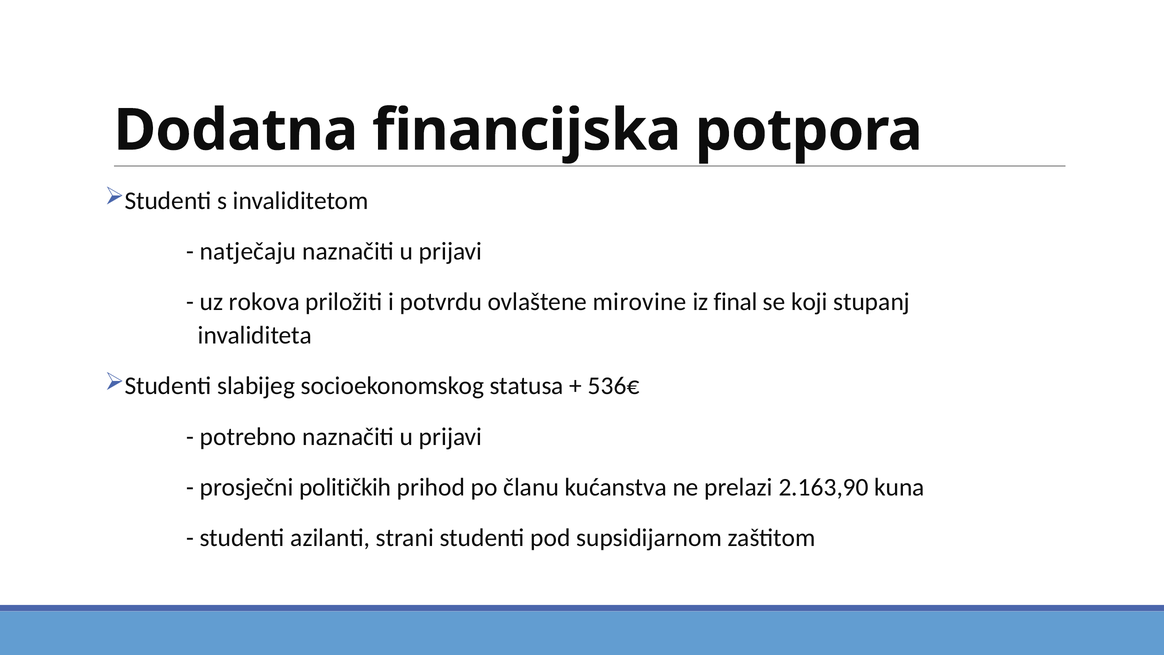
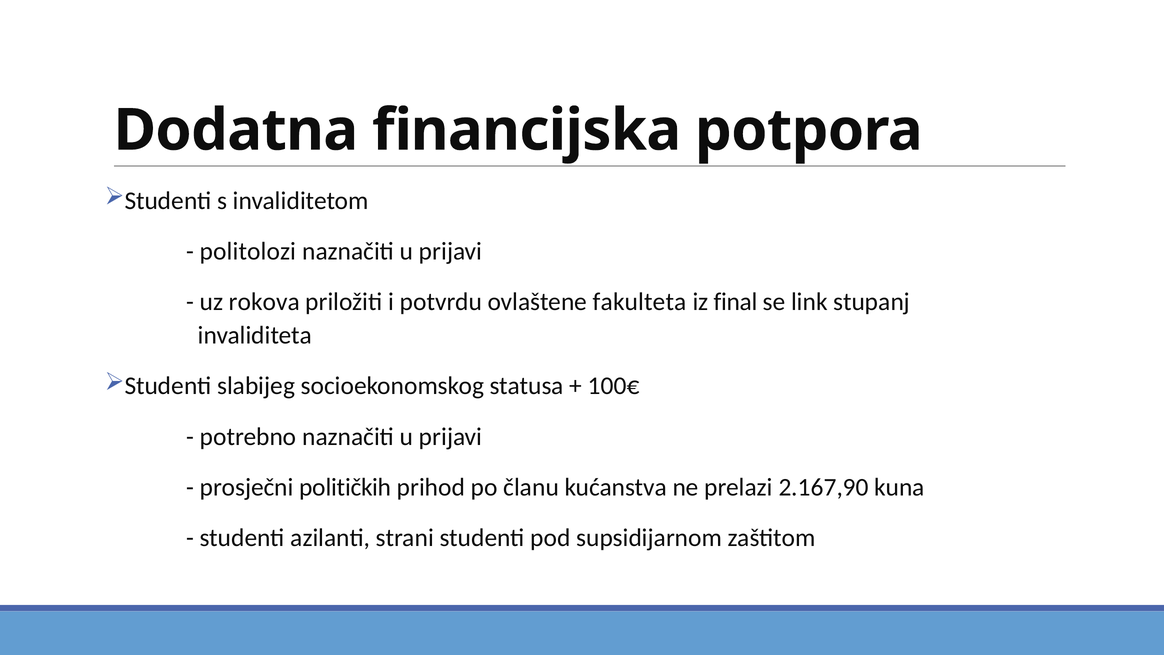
natječaju: natječaju -> politolozi
mirovine: mirovine -> fakulteta
koji: koji -> link
536€: 536€ -> 100€
2.163,90: 2.163,90 -> 2.167,90
